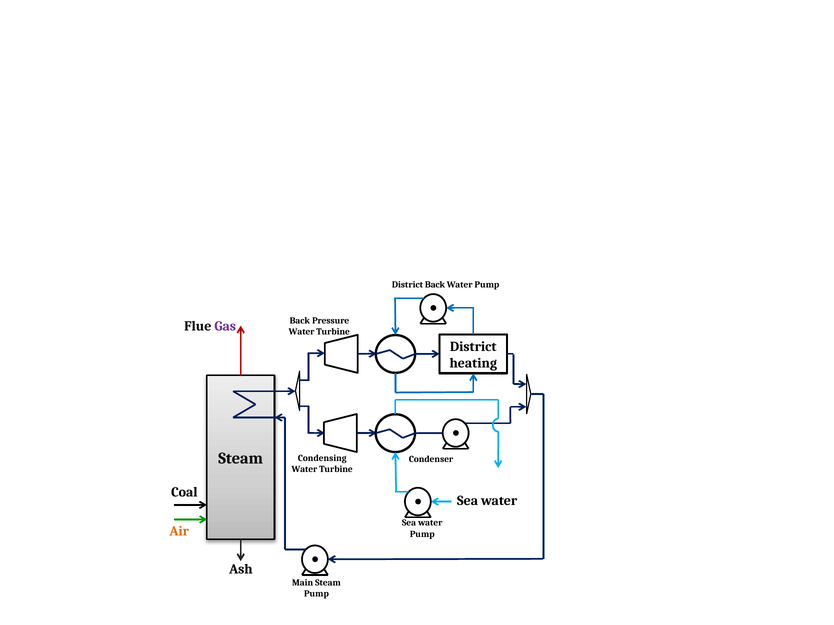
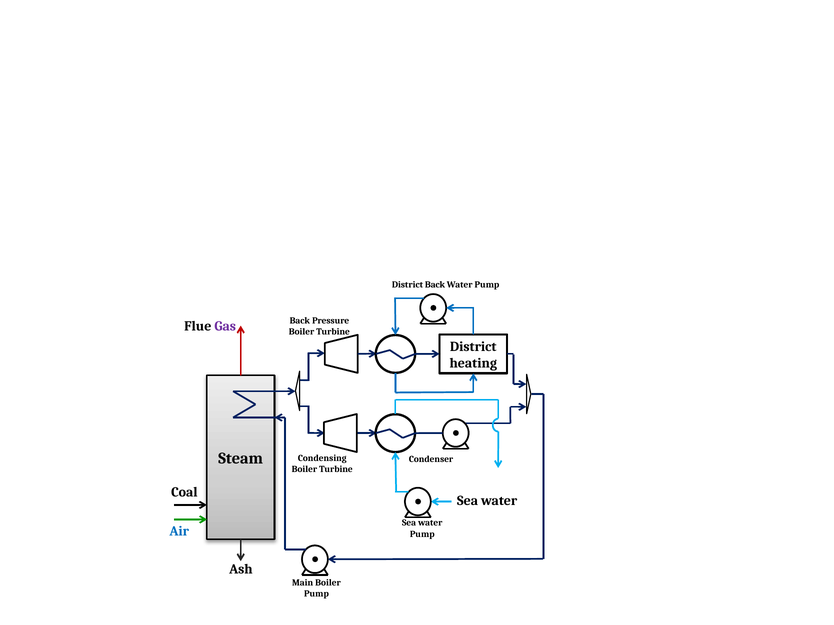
Water at (302, 332): Water -> Boiler
Water at (304, 470): Water -> Boiler
Air colour: orange -> blue
Main Steam: Steam -> Boiler
